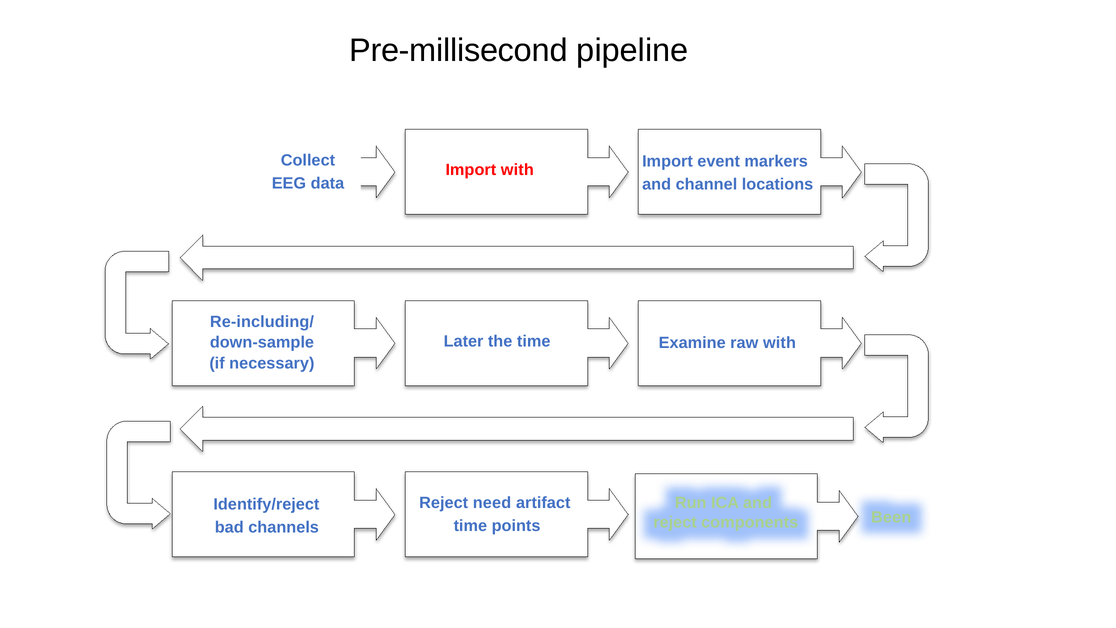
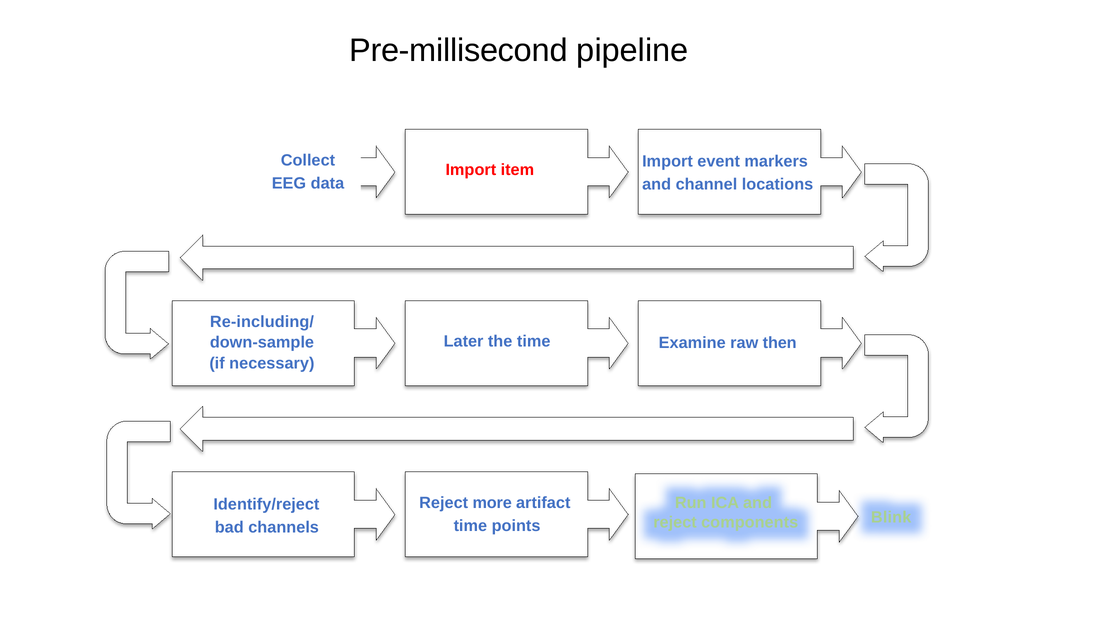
Import with: with -> item
raw with: with -> then
need: need -> more
Been: Been -> Blink
